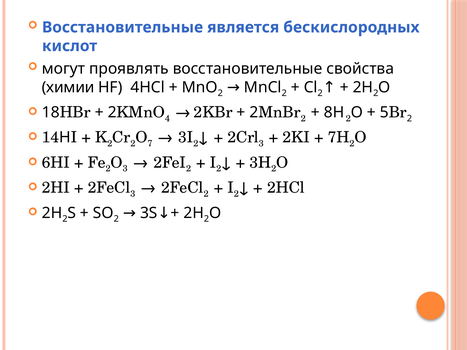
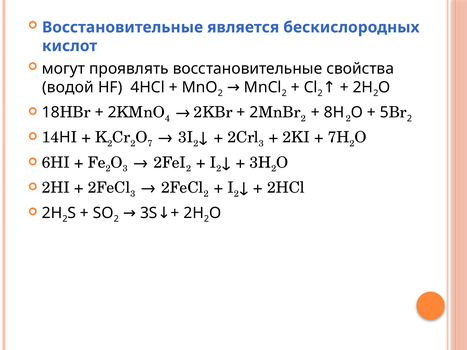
химии: химии -> водой
